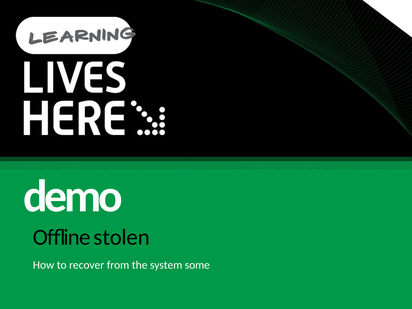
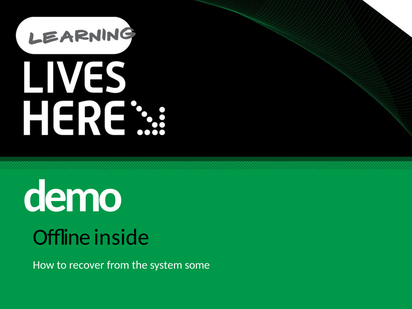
stolen: stolen -> inside
